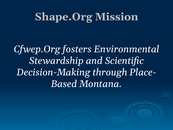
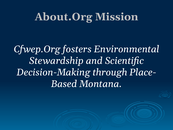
Shape.Org: Shape.Org -> About.Org
